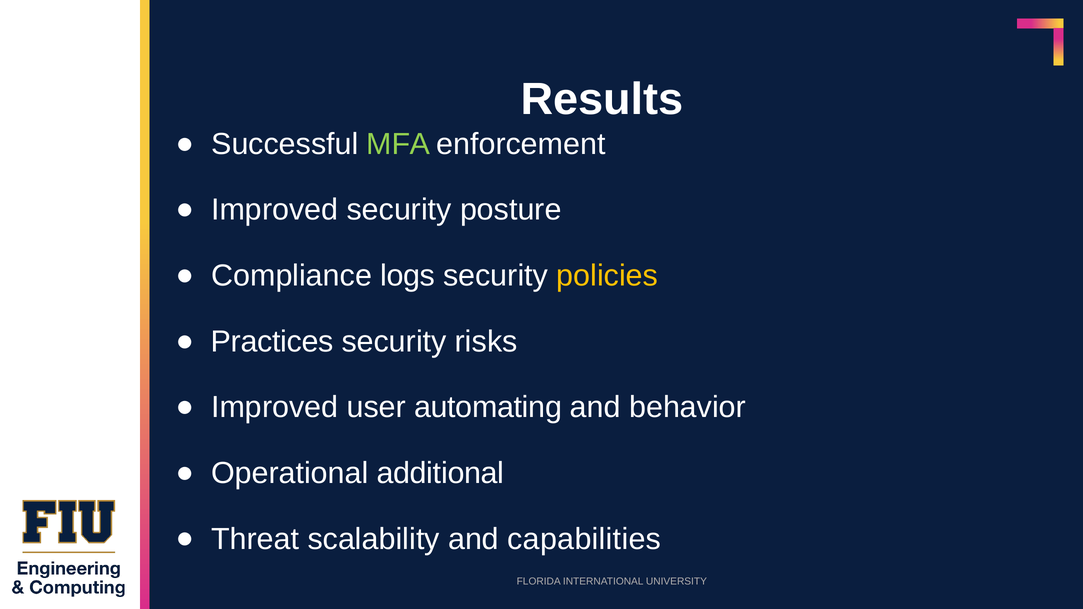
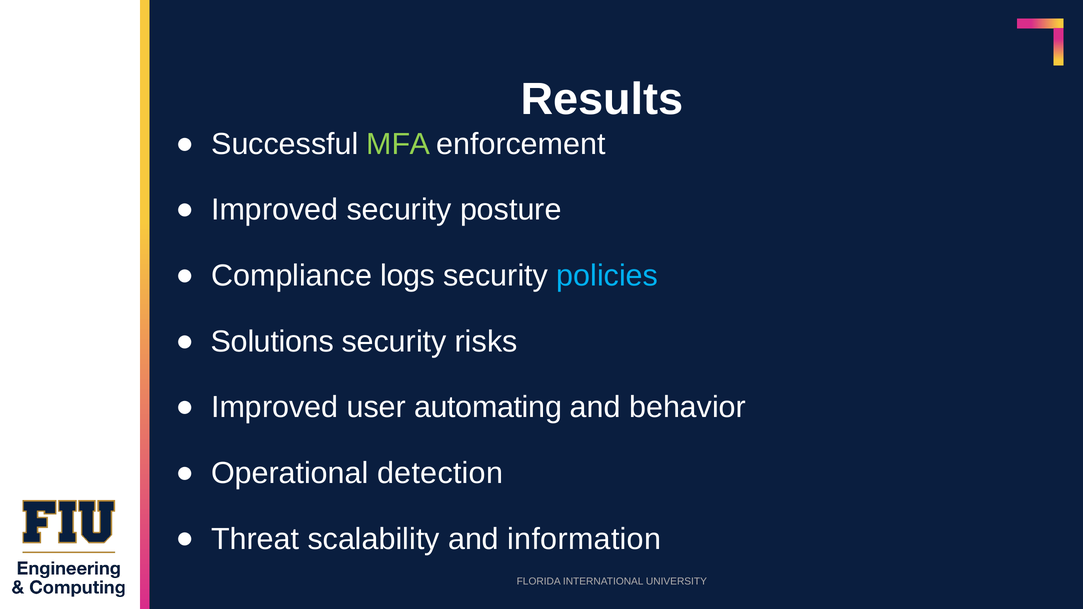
policies colour: yellow -> light blue
Practices: Practices -> Solutions
additional: additional -> detection
capabilities: capabilities -> information
